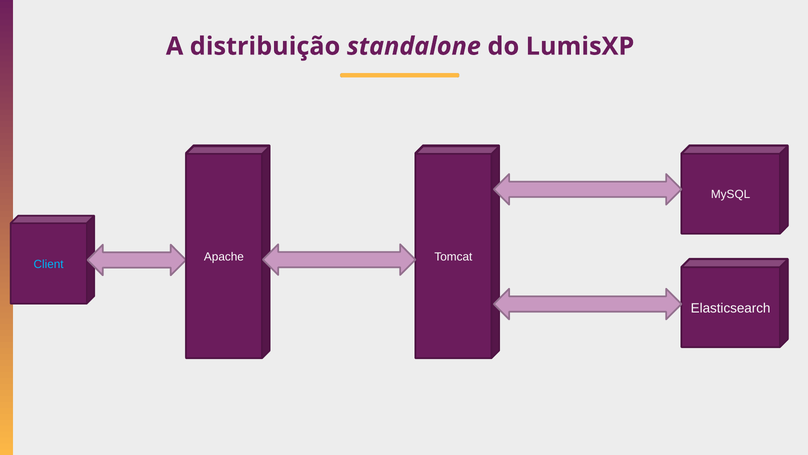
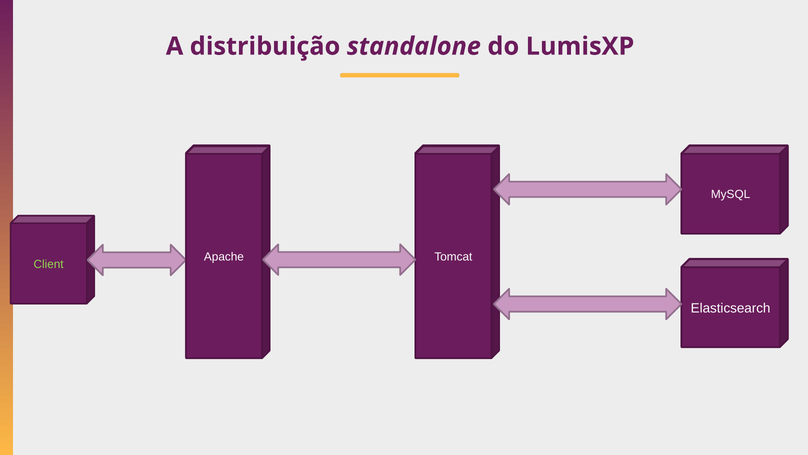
Client colour: light blue -> light green
